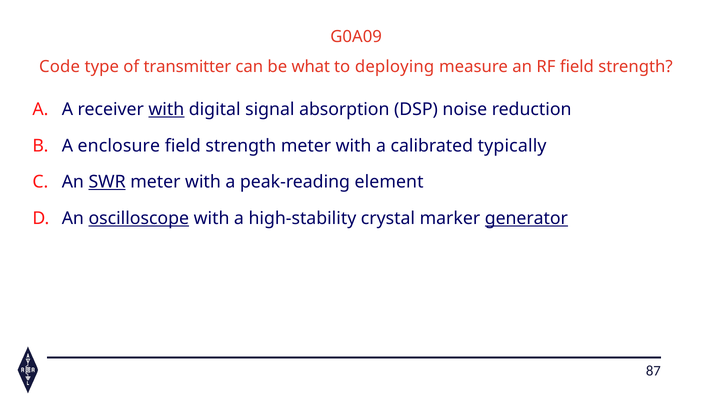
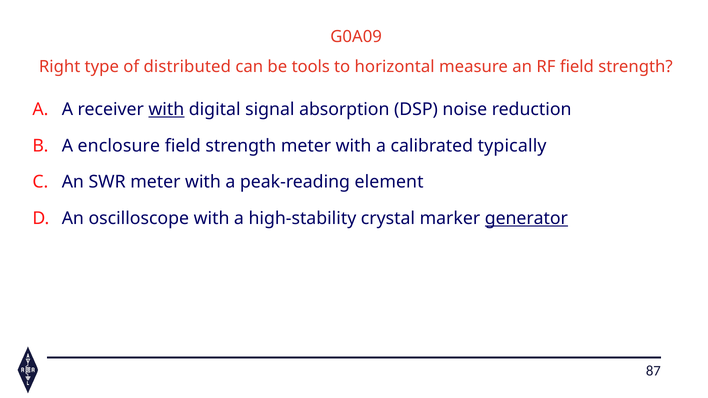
Code: Code -> Right
transmitter: transmitter -> distributed
what: what -> tools
deploying: deploying -> horizontal
SWR underline: present -> none
oscilloscope underline: present -> none
